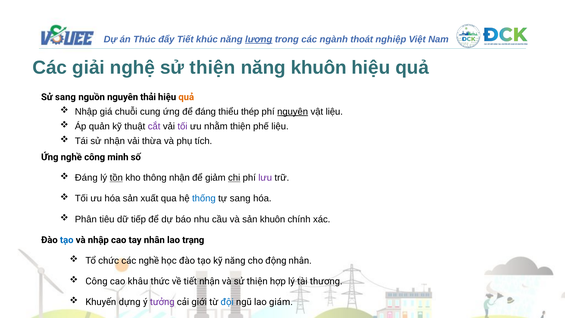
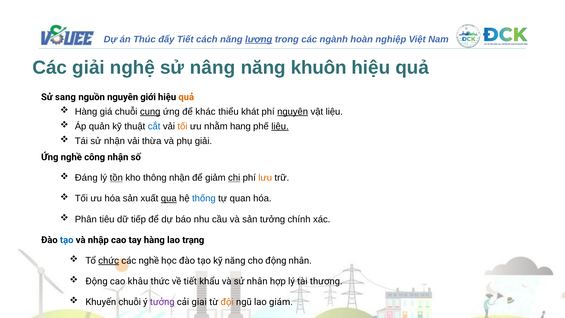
khúc: khúc -> cách
thoát: thoát -> hoàn
thiện at (212, 68): thiện -> nâng
thải: thải -> giới
Nhập at (86, 112): Nhập -> Hàng
cung underline: none -> present
để đáng: đáng -> khác
thép: thép -> khát
cắt colour: purple -> blue
tối at (182, 126) colour: purple -> orange
nhằm thiện: thiện -> hang
liệu at (280, 126) underline: none -> present
phụ tích: tích -> giải
công minh: minh -> nhận
lưu colour: purple -> orange
qua underline: none -> present
tự sang: sang -> quan
sản khuôn: khuôn -> tưởng
tay nhân: nhân -> hàng
chức underline: none -> present
Công at (97, 281): Công -> Động
tiết nhận: nhận -> khẩu
và sử thiện: thiện -> nhân
Khuyến dựng: dựng -> chuỗi
giới: giới -> giai
đội colour: blue -> orange
